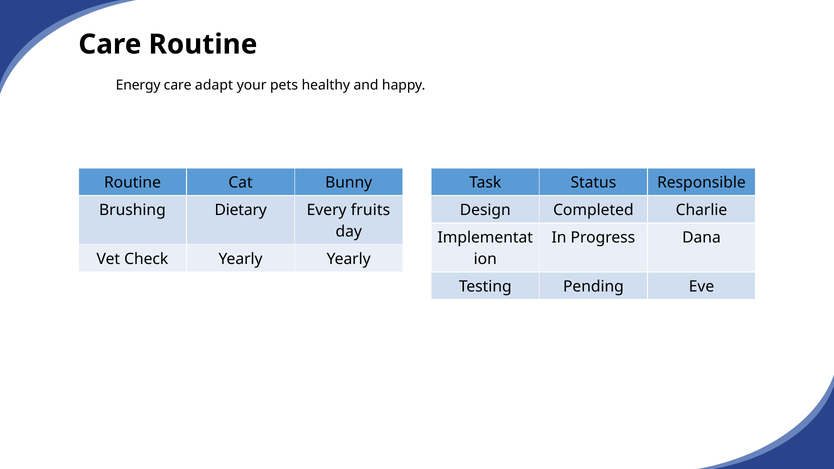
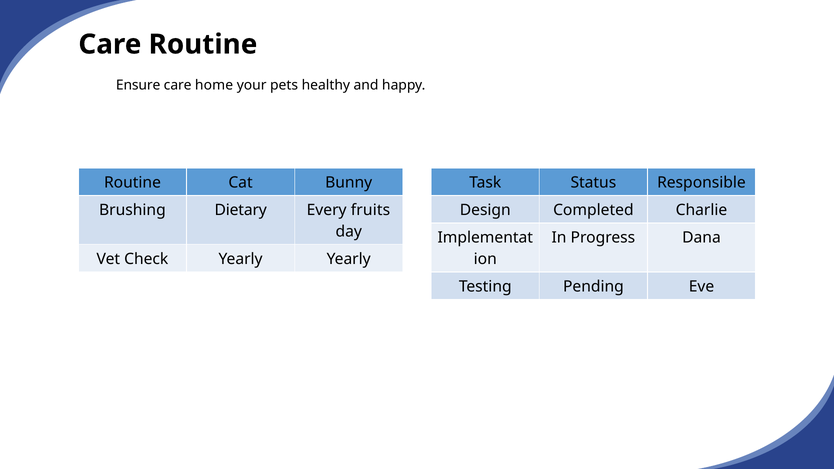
Energy: Energy -> Ensure
adapt: adapt -> home
